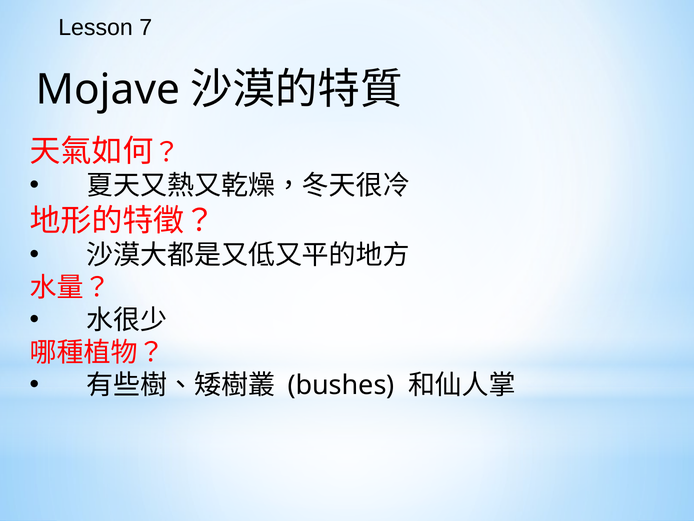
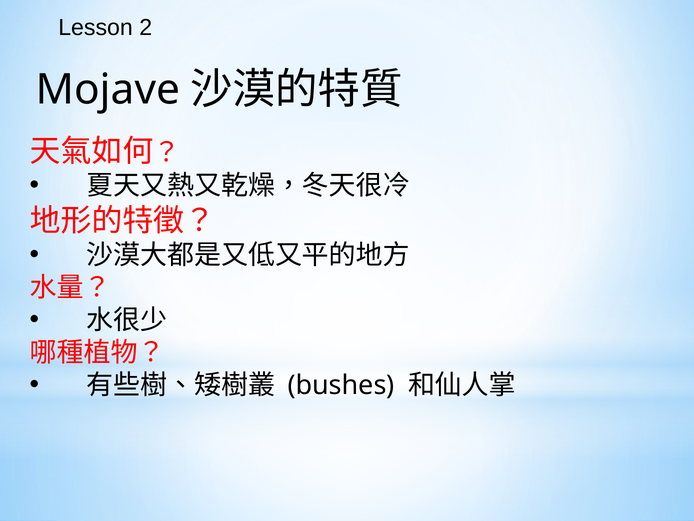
7: 7 -> 2
